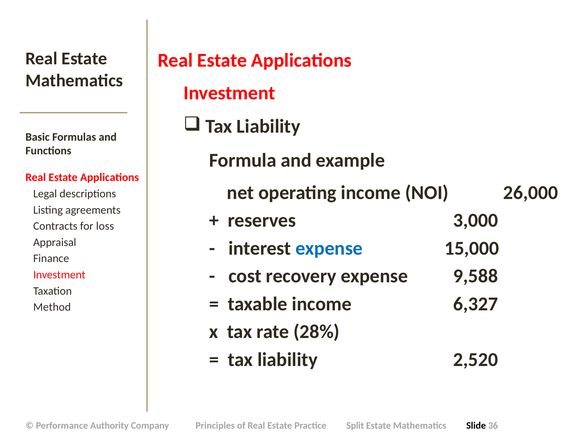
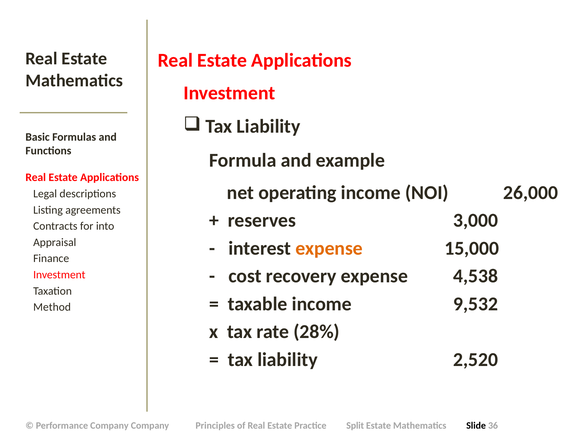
loss: loss -> into
expense at (329, 248) colour: blue -> orange
9,588: 9,588 -> 4,538
6,327: 6,327 -> 9,532
Performance Authority: Authority -> Company
